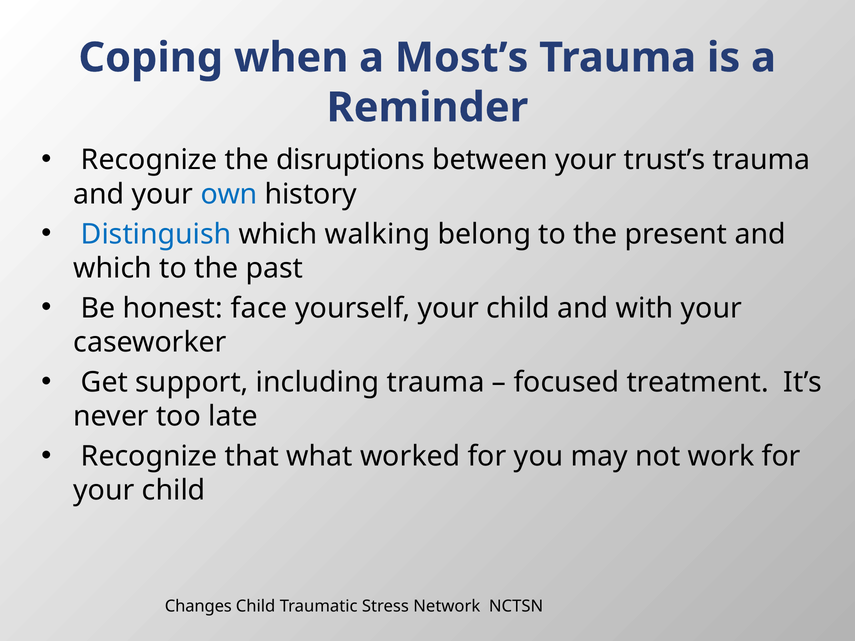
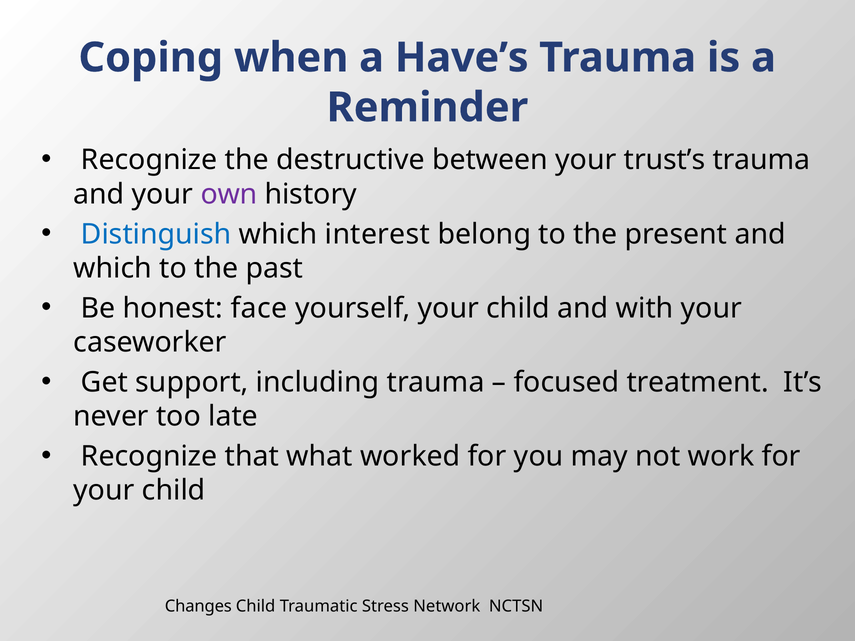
Most’s: Most’s -> Have’s
disruptions: disruptions -> destructive
own colour: blue -> purple
walking: walking -> interest
